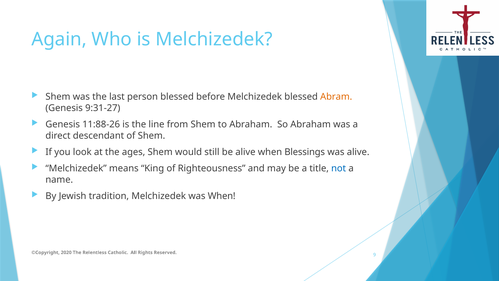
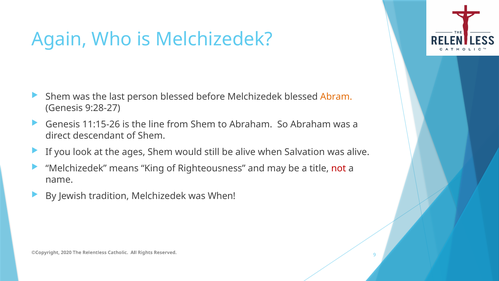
9:31-27: 9:31-27 -> 9:28-27
11:88-26: 11:88-26 -> 11:15-26
Blessings: Blessings -> Salvation
not colour: blue -> red
